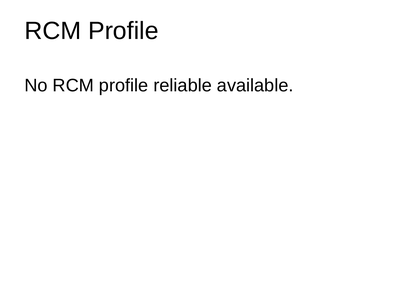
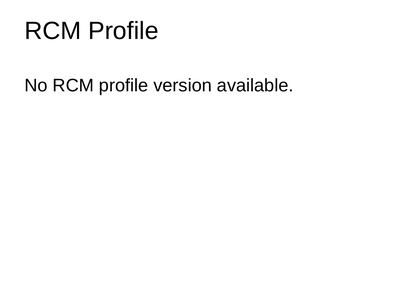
reliable: reliable -> version
